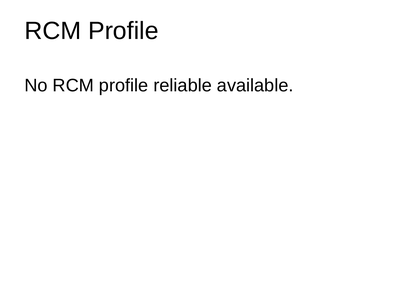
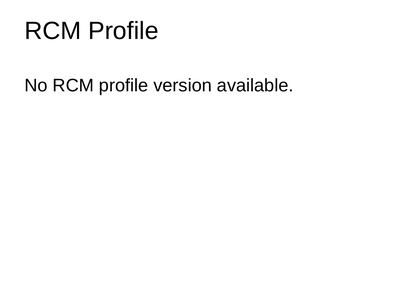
reliable: reliable -> version
